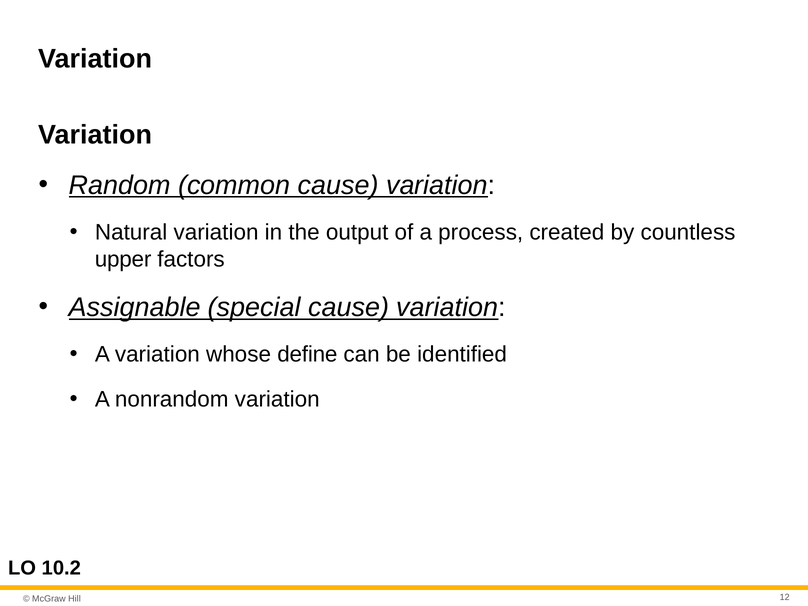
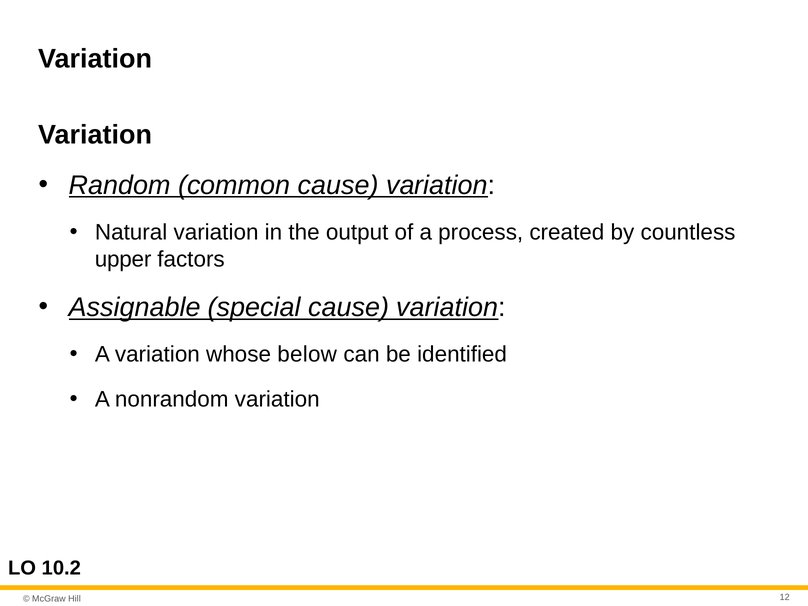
define: define -> below
